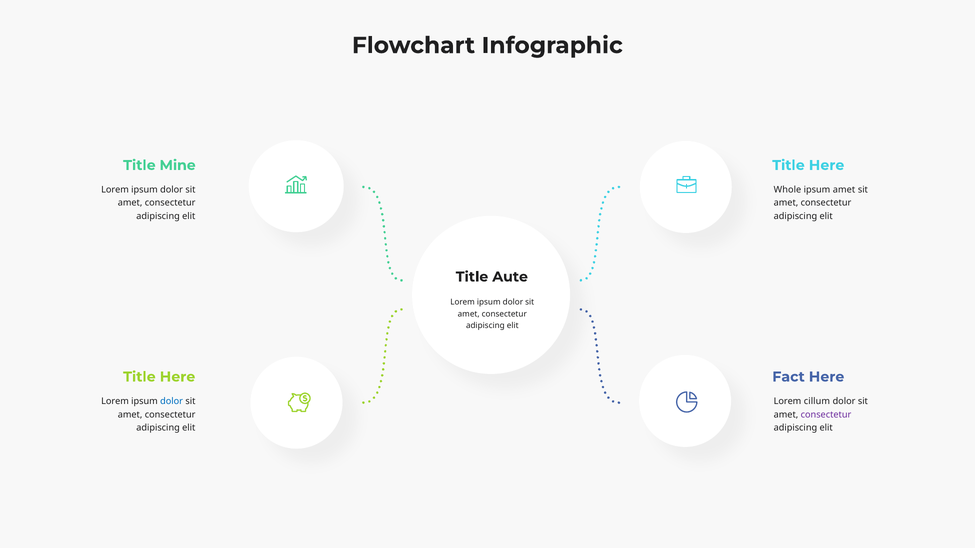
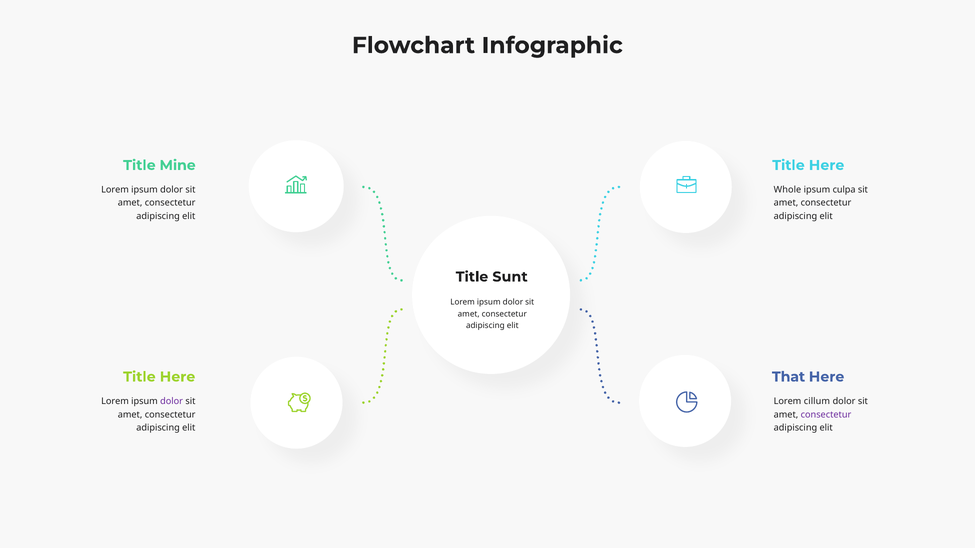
ipsum amet: amet -> culpa
Aute: Aute -> Sunt
Fact: Fact -> That
dolor at (172, 402) colour: blue -> purple
